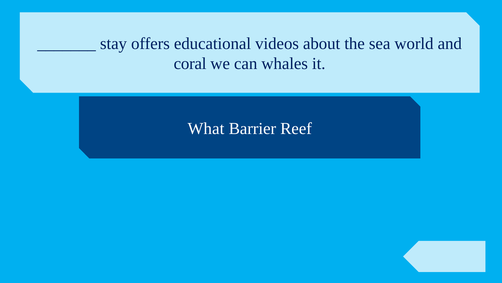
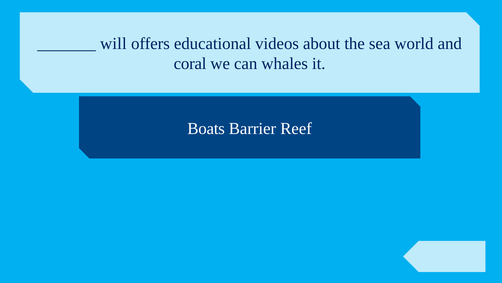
stay: stay -> will
What: What -> Boats
